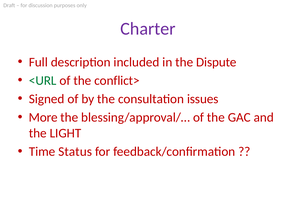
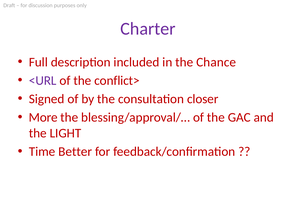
Dispute: Dispute -> Chance
<URL colour: green -> purple
issues: issues -> closer
Status: Status -> Better
